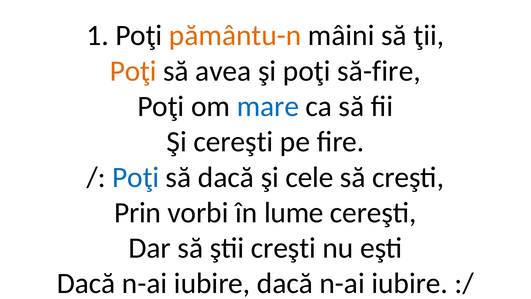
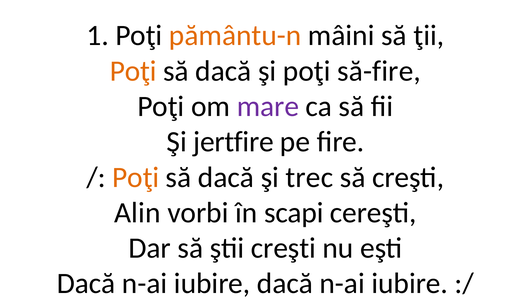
avea at (223, 71): avea -> dacă
mare colour: blue -> purple
Şi cereşti: cereşti -> jertfire
Poţi at (136, 177) colour: blue -> orange
cele: cele -> trec
Prin: Prin -> Alin
lume: lume -> scapi
